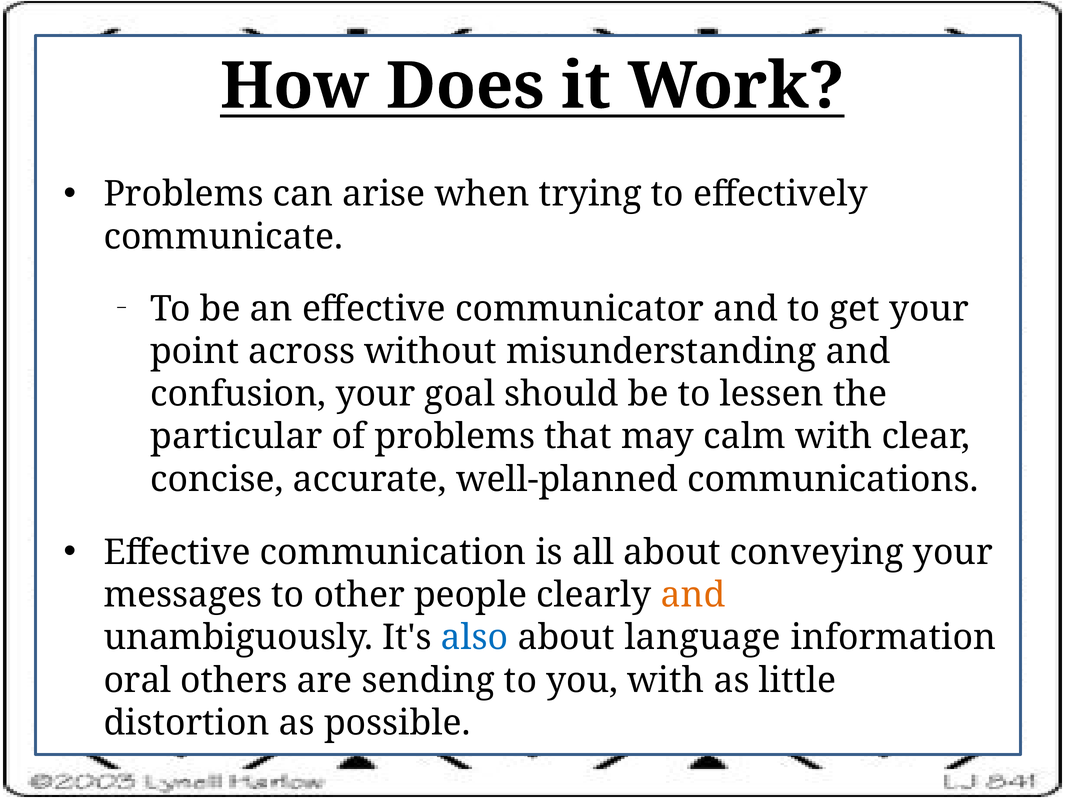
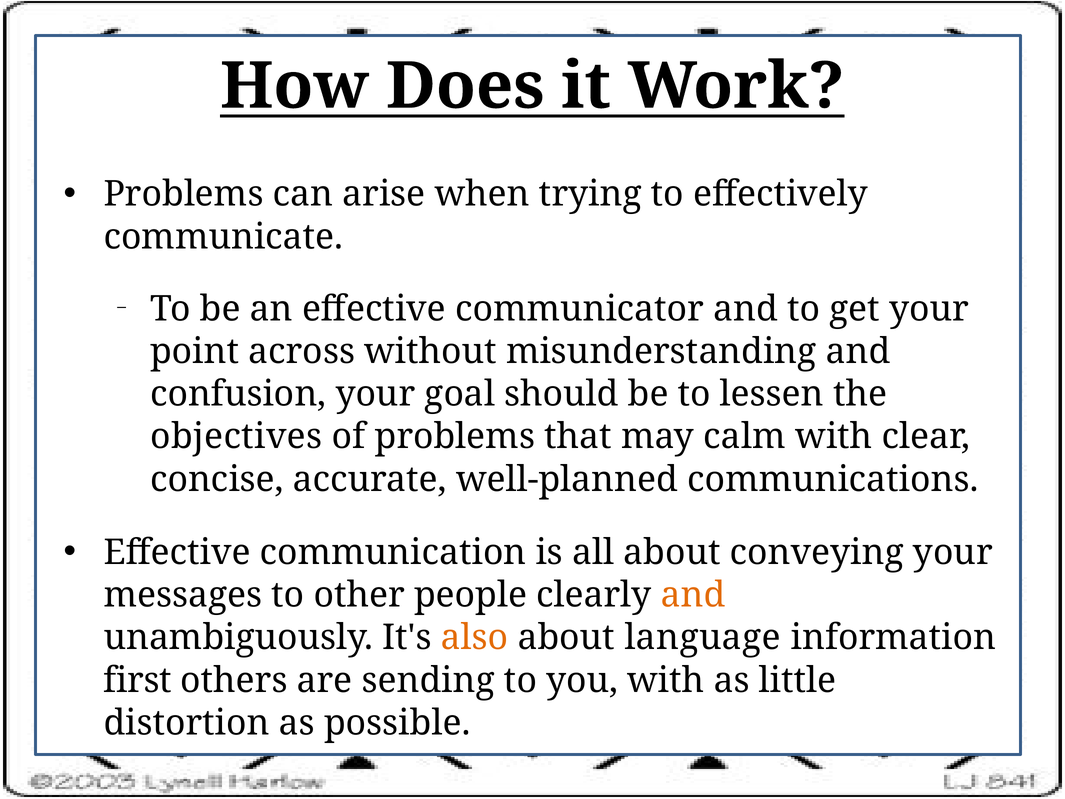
particular: particular -> objectives
also colour: blue -> orange
oral: oral -> first
